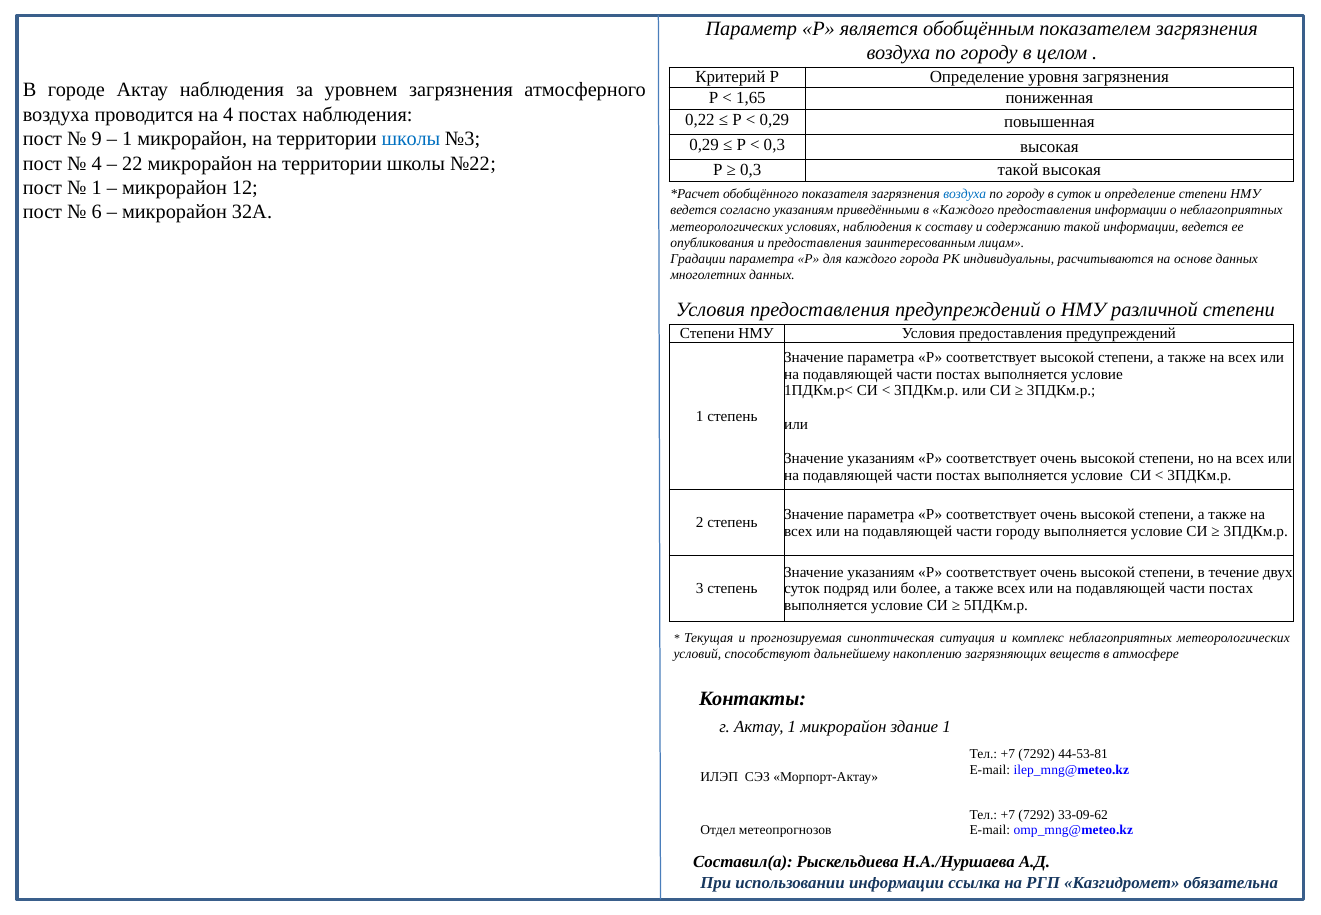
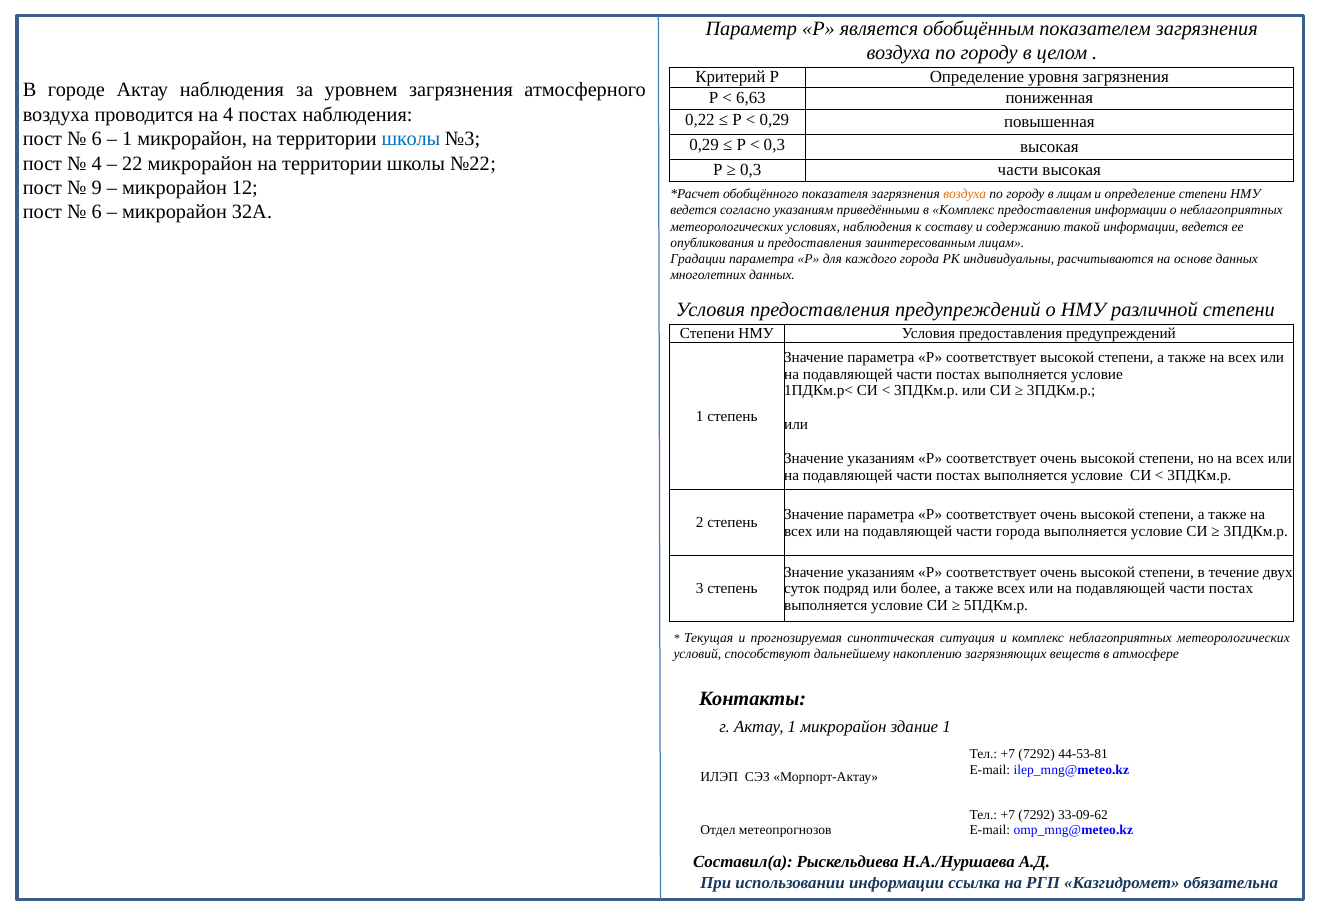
1,65: 1,65 -> 6,63
9 at (97, 139): 9 -> 6
0,3 такой: такой -> части
1 at (97, 188): 1 -> 9
воздуха at (965, 194) colour: blue -> orange
в суток: суток -> лицам
в Каждого: Каждого -> Комплекс
части городу: городу -> города
